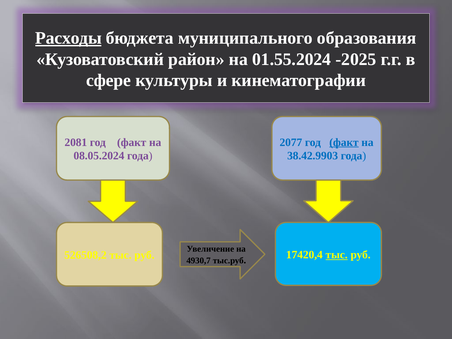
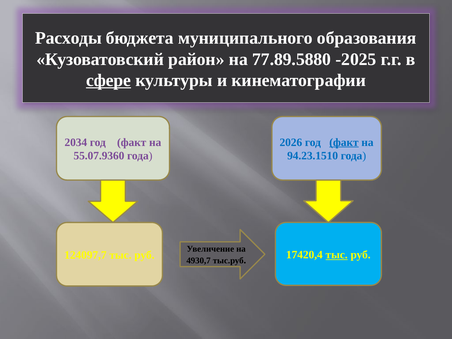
Расходы underline: present -> none
01.55.2024: 01.55.2024 -> 77.89.5880
сфере underline: none -> present
2081: 2081 -> 2034
2077: 2077 -> 2026
08.05.2024: 08.05.2024 -> 55.07.9360
38.42.9903: 38.42.9903 -> 94.23.1510
526508,2: 526508,2 -> 124097,7
